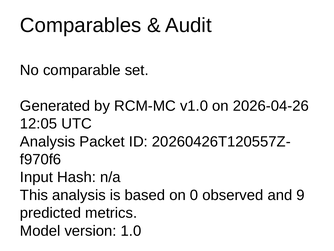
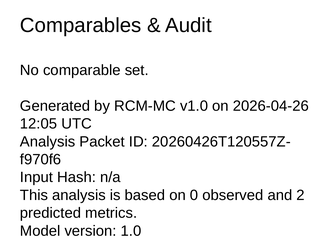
9: 9 -> 2
